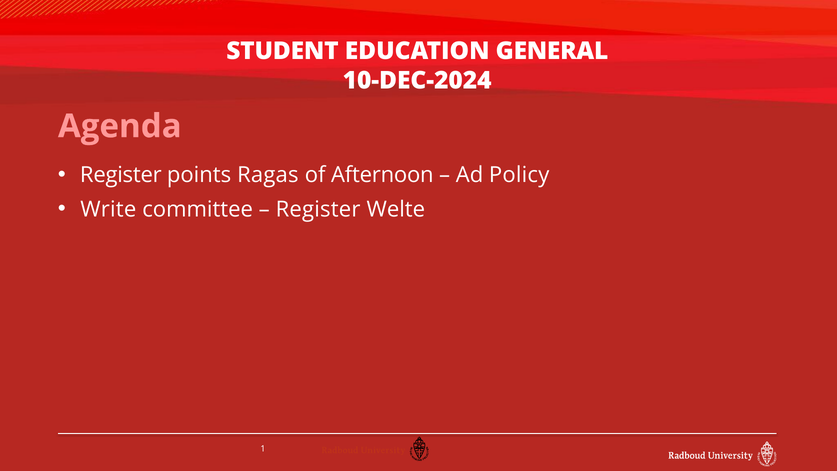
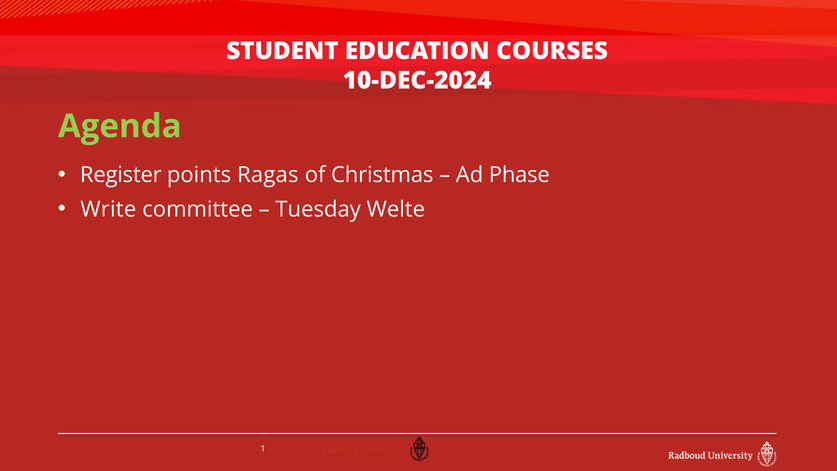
GENERAL: GENERAL -> COURSES
Agenda colour: pink -> light green
Afternoon: Afternoon -> Christmas
Policy: Policy -> Phase
Register at (318, 209): Register -> Tuesday
